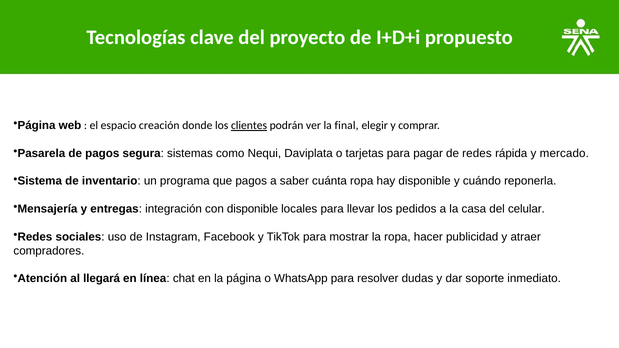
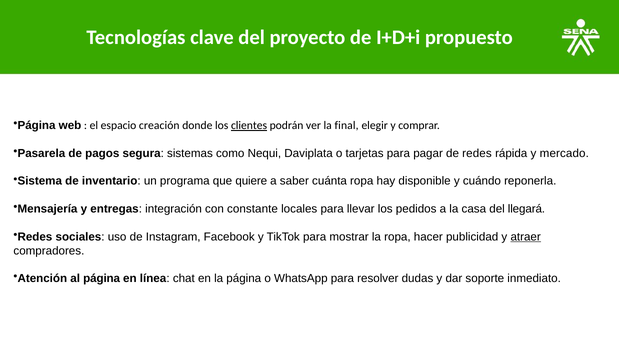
que pagos: pagos -> quiere
con disponible: disponible -> constante
celular: celular -> llegará
atraer underline: none -> present
al llegará: llegará -> página
